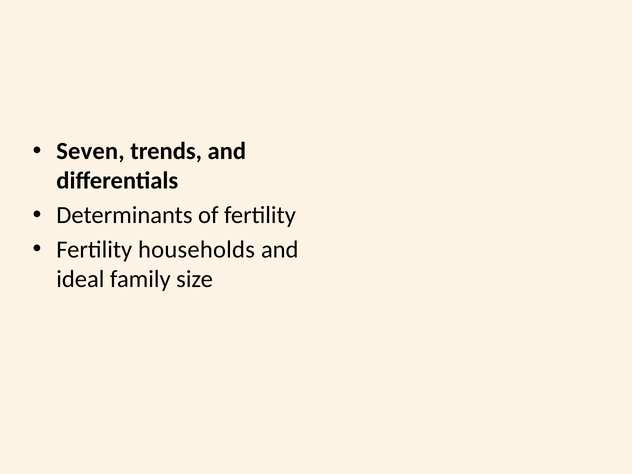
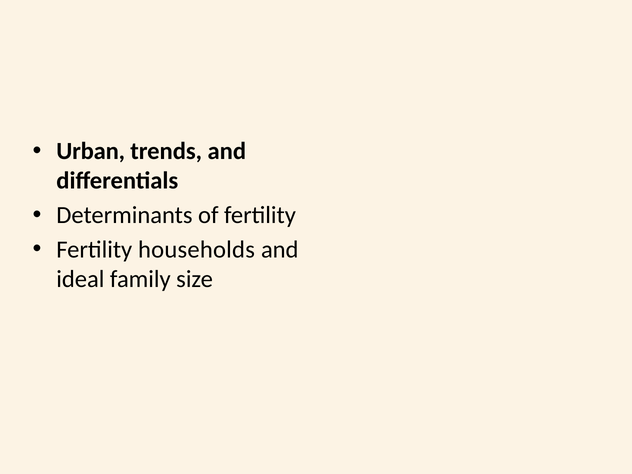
Seven: Seven -> Urban
